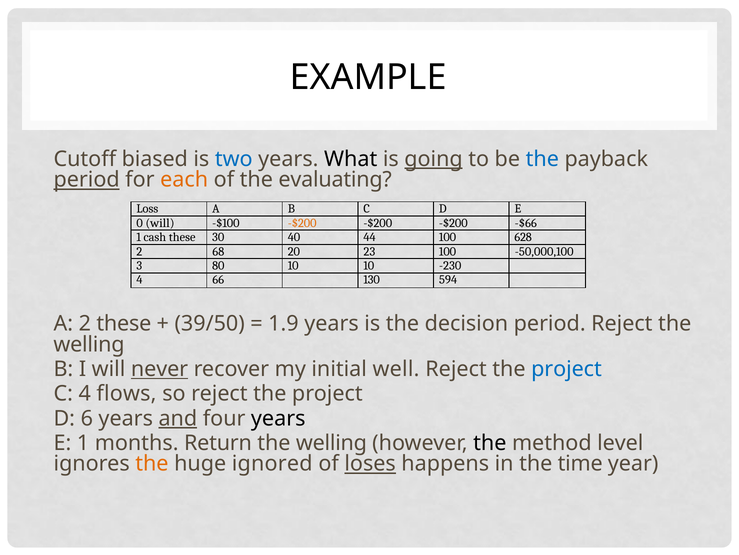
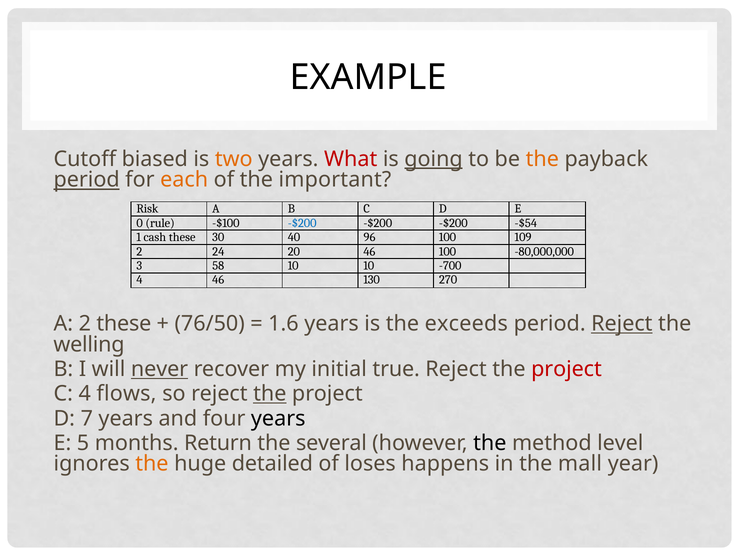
two colour: blue -> orange
What colour: black -> red
the at (542, 159) colour: blue -> orange
evaluating: evaluating -> important
Loss: Loss -> Risk
0 will: will -> rule
-$200 at (302, 223) colour: orange -> blue
-$66: -$66 -> -$54
44: 44 -> 96
628: 628 -> 109
68: 68 -> 24
20 23: 23 -> 46
-50,000,100: -50,000,100 -> -80,000,000
80: 80 -> 58
-230: -230 -> -700
4 66: 66 -> 46
594: 594 -> 270
39/50: 39/50 -> 76/50
1.9: 1.9 -> 1.6
decision: decision -> exceeds
Reject at (622, 323) underline: none -> present
well: well -> true
project at (566, 369) colour: blue -> red
the at (270, 393) underline: none -> present
6: 6 -> 7
and underline: present -> none
E 1: 1 -> 5
welling at (331, 443): welling -> several
ignored: ignored -> detailed
loses underline: present -> none
time: time -> mall
